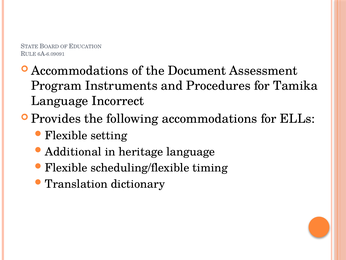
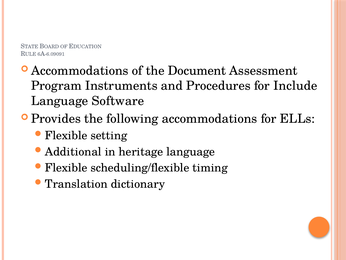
Tamika: Tamika -> Include
Incorrect: Incorrect -> Software
